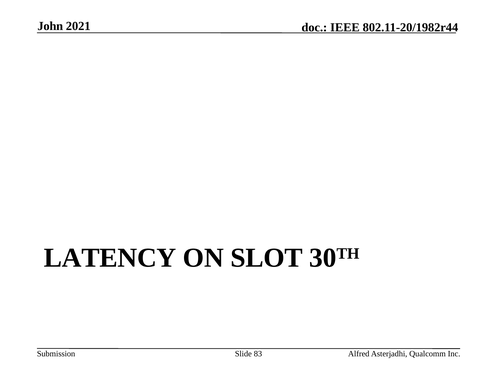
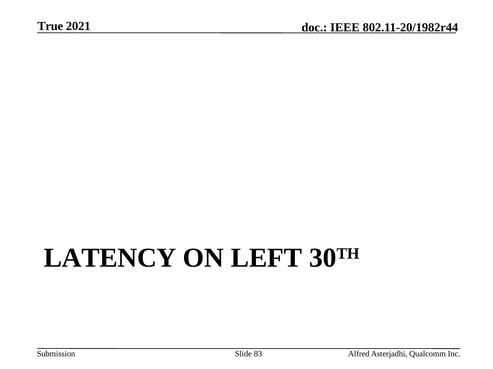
John: John -> True
SLOT: SLOT -> LEFT
